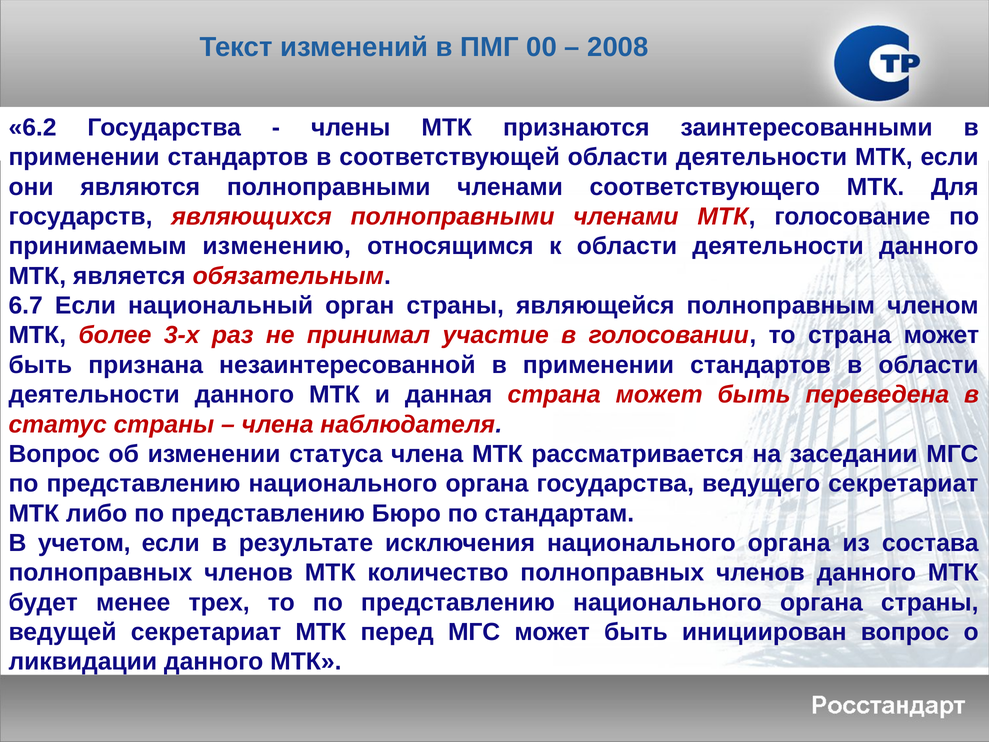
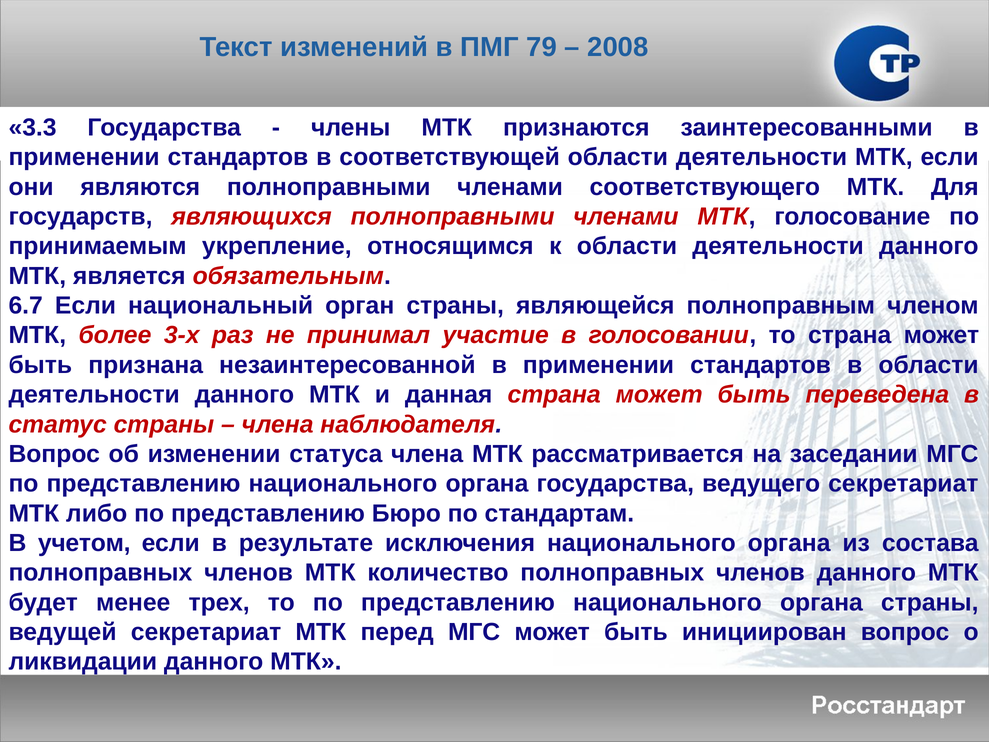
00: 00 -> 79
6.2: 6.2 -> 3.3
изменению: изменению -> укрепление
